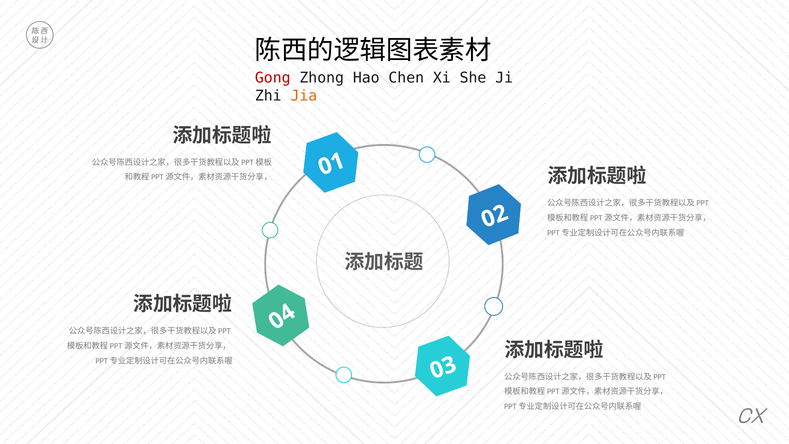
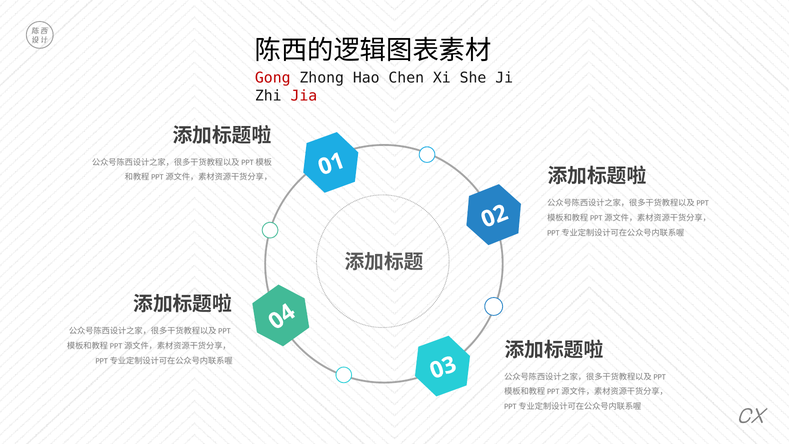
Jia colour: orange -> red
